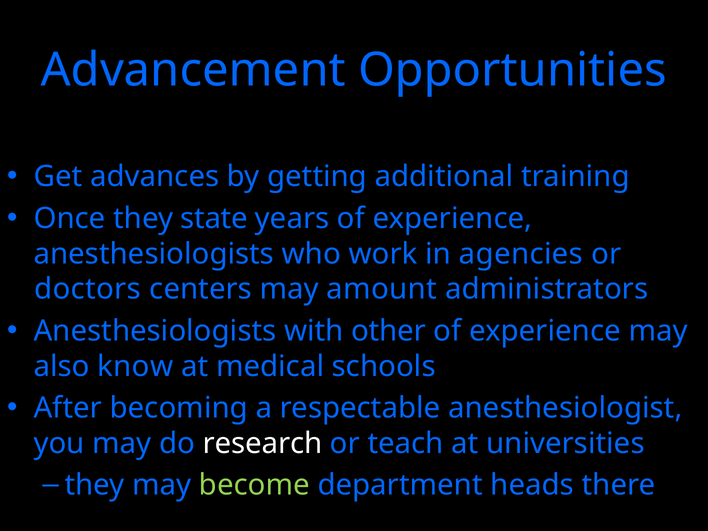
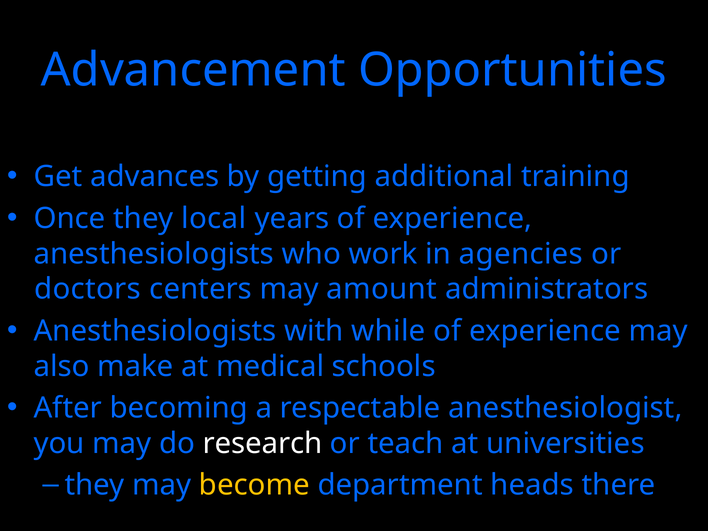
state: state -> local
other: other -> while
know: know -> make
become colour: light green -> yellow
